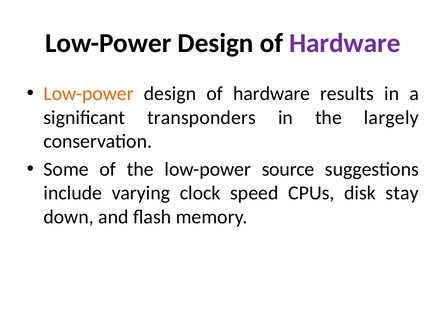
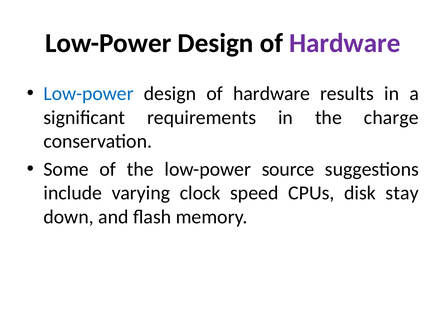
Low-power at (89, 94) colour: orange -> blue
transponders: transponders -> requirements
largely: largely -> charge
